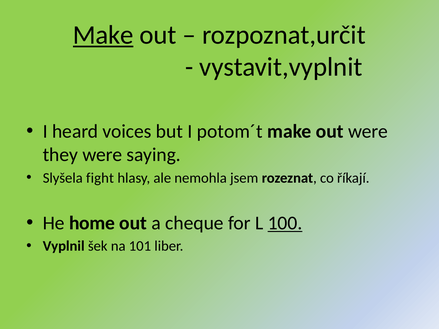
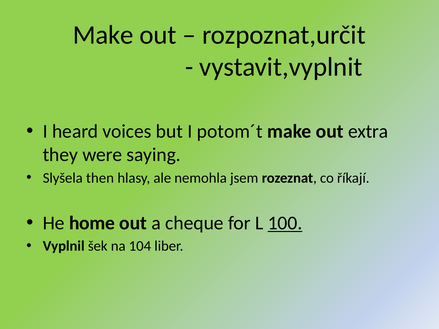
Make at (103, 35) underline: present -> none
out were: were -> extra
fight: fight -> then
101: 101 -> 104
